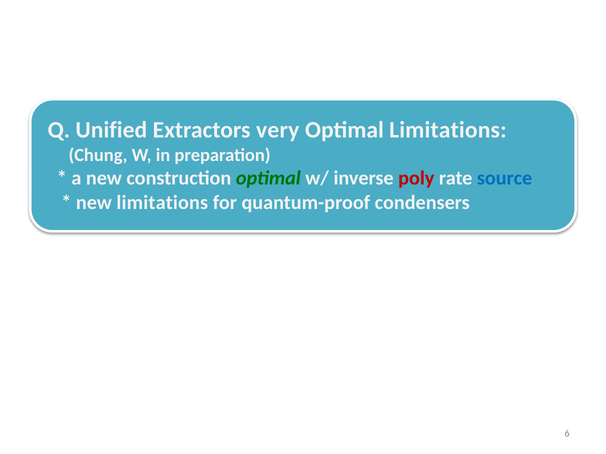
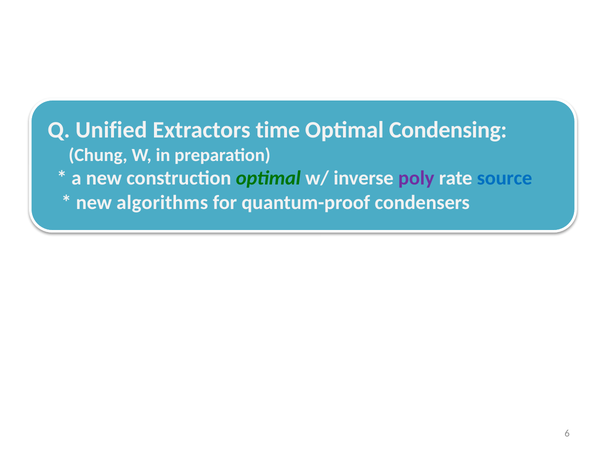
very: very -> time
Optimal Limitations: Limitations -> Condensing
poly colour: red -> purple
new limitations: limitations -> algorithms
